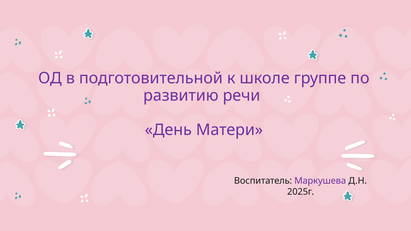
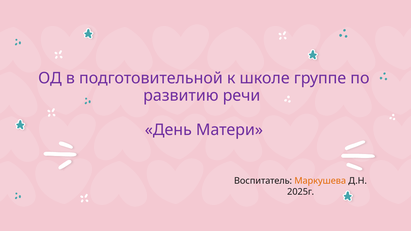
Маркушева colour: purple -> orange
